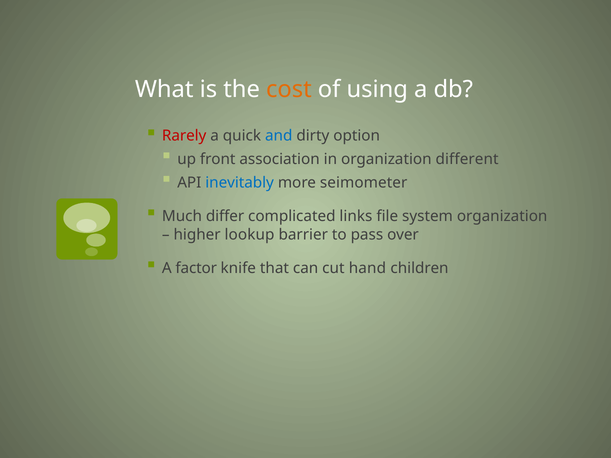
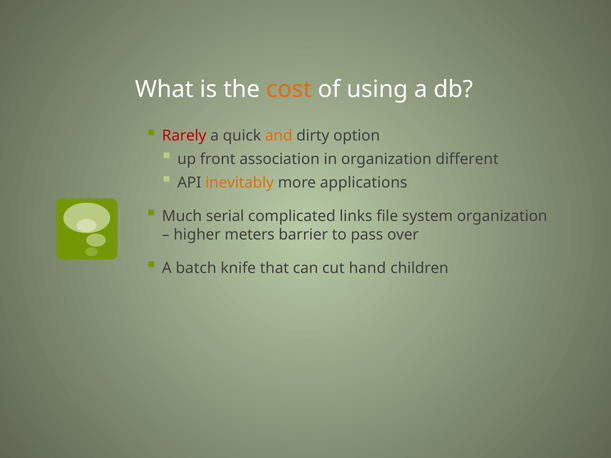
and colour: blue -> orange
inevitably colour: blue -> orange
seimometer: seimometer -> applications
differ: differ -> serial
lookup: lookup -> meters
factor: factor -> batch
